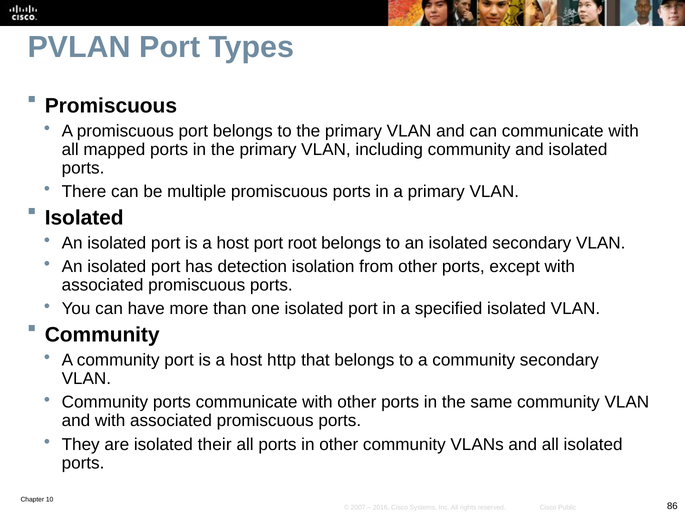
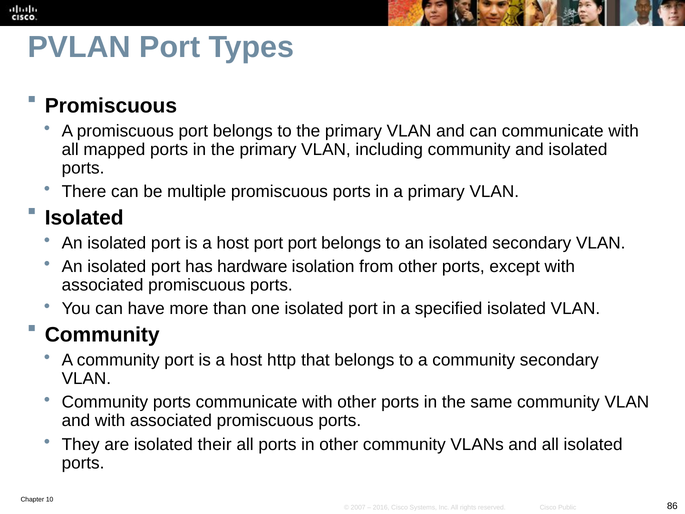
port root: root -> port
detection: detection -> hardware
